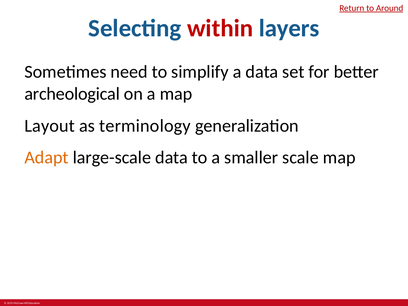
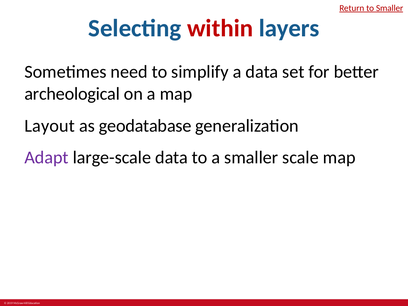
to Around: Around -> Smaller
terminology: terminology -> geodatabase
Adapt colour: orange -> purple
